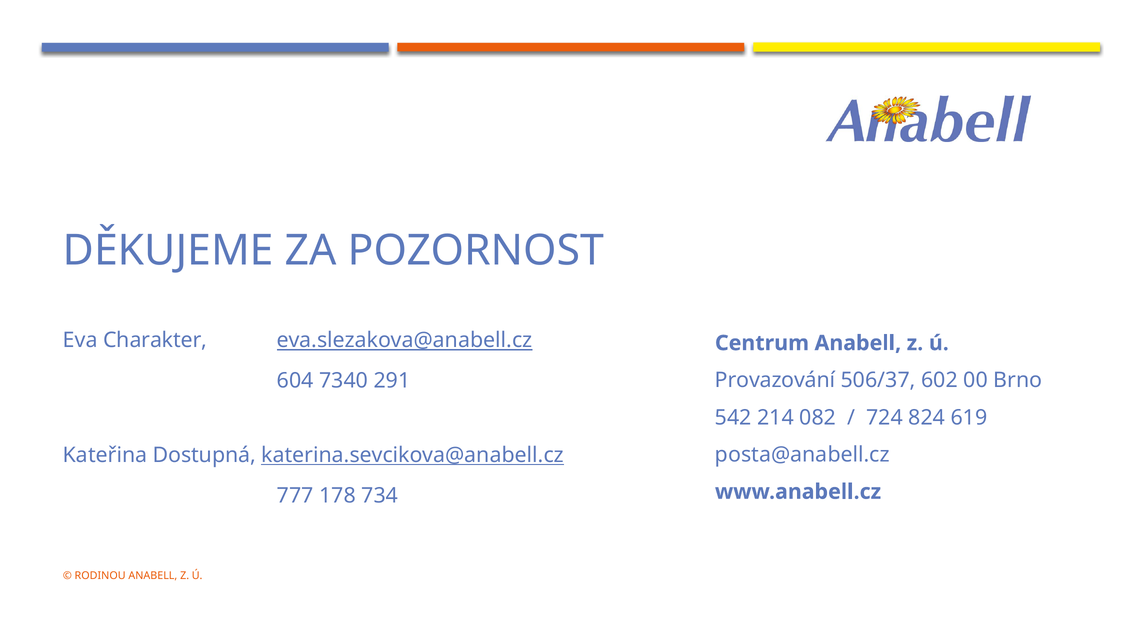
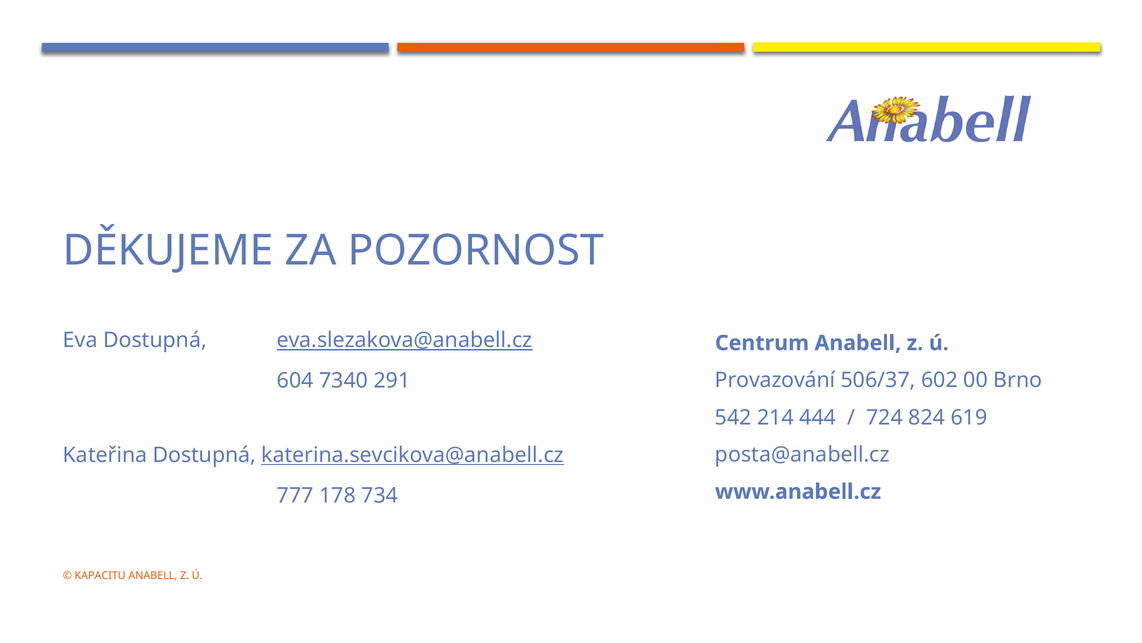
Eva Charakter: Charakter -> Dostupná
082: 082 -> 444
RODINOU: RODINOU -> KAPACITU
